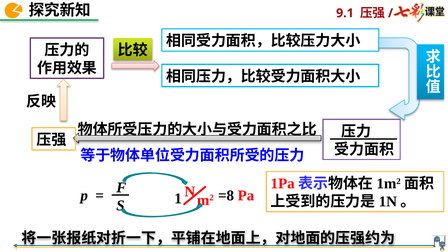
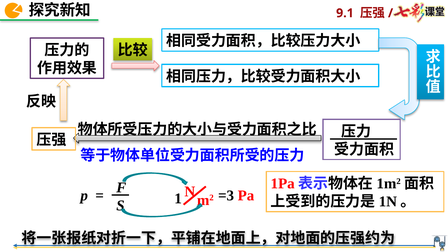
=8: =8 -> =3
